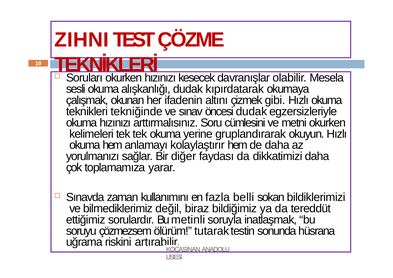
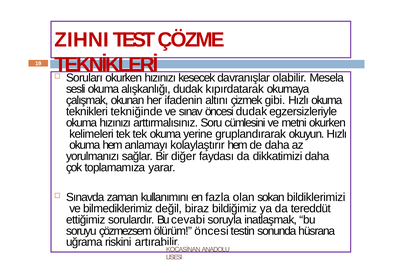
belli: belli -> olan
metinli: metinli -> cevabi
ölürüm tutarak: tutarak -> öncesi
